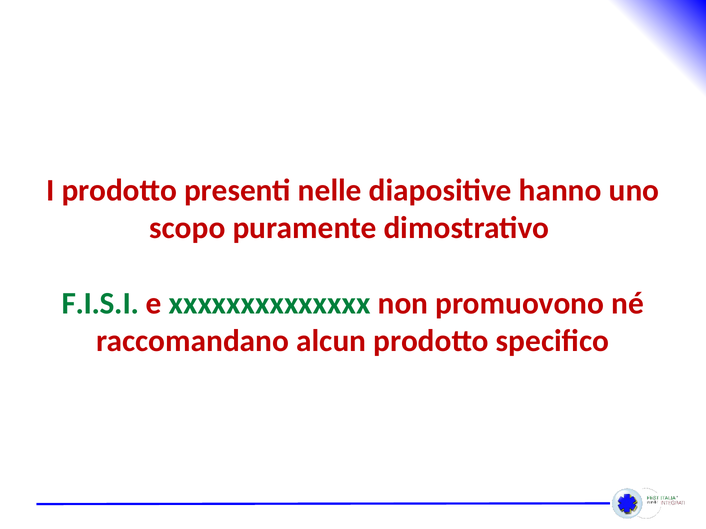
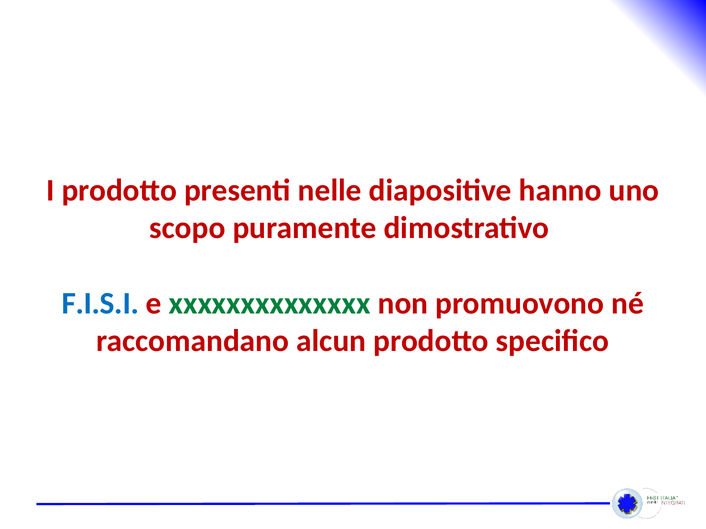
F.I.S.I colour: green -> blue
